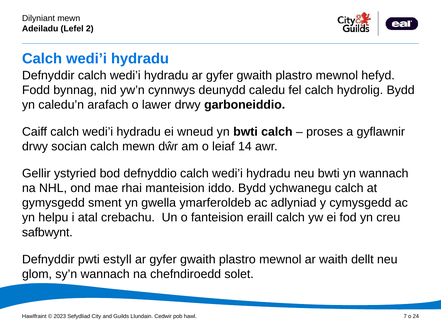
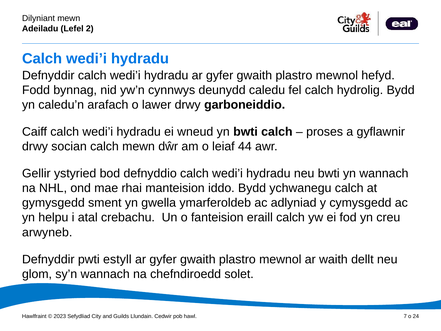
14: 14 -> 44
safbwynt: safbwynt -> arwyneb
